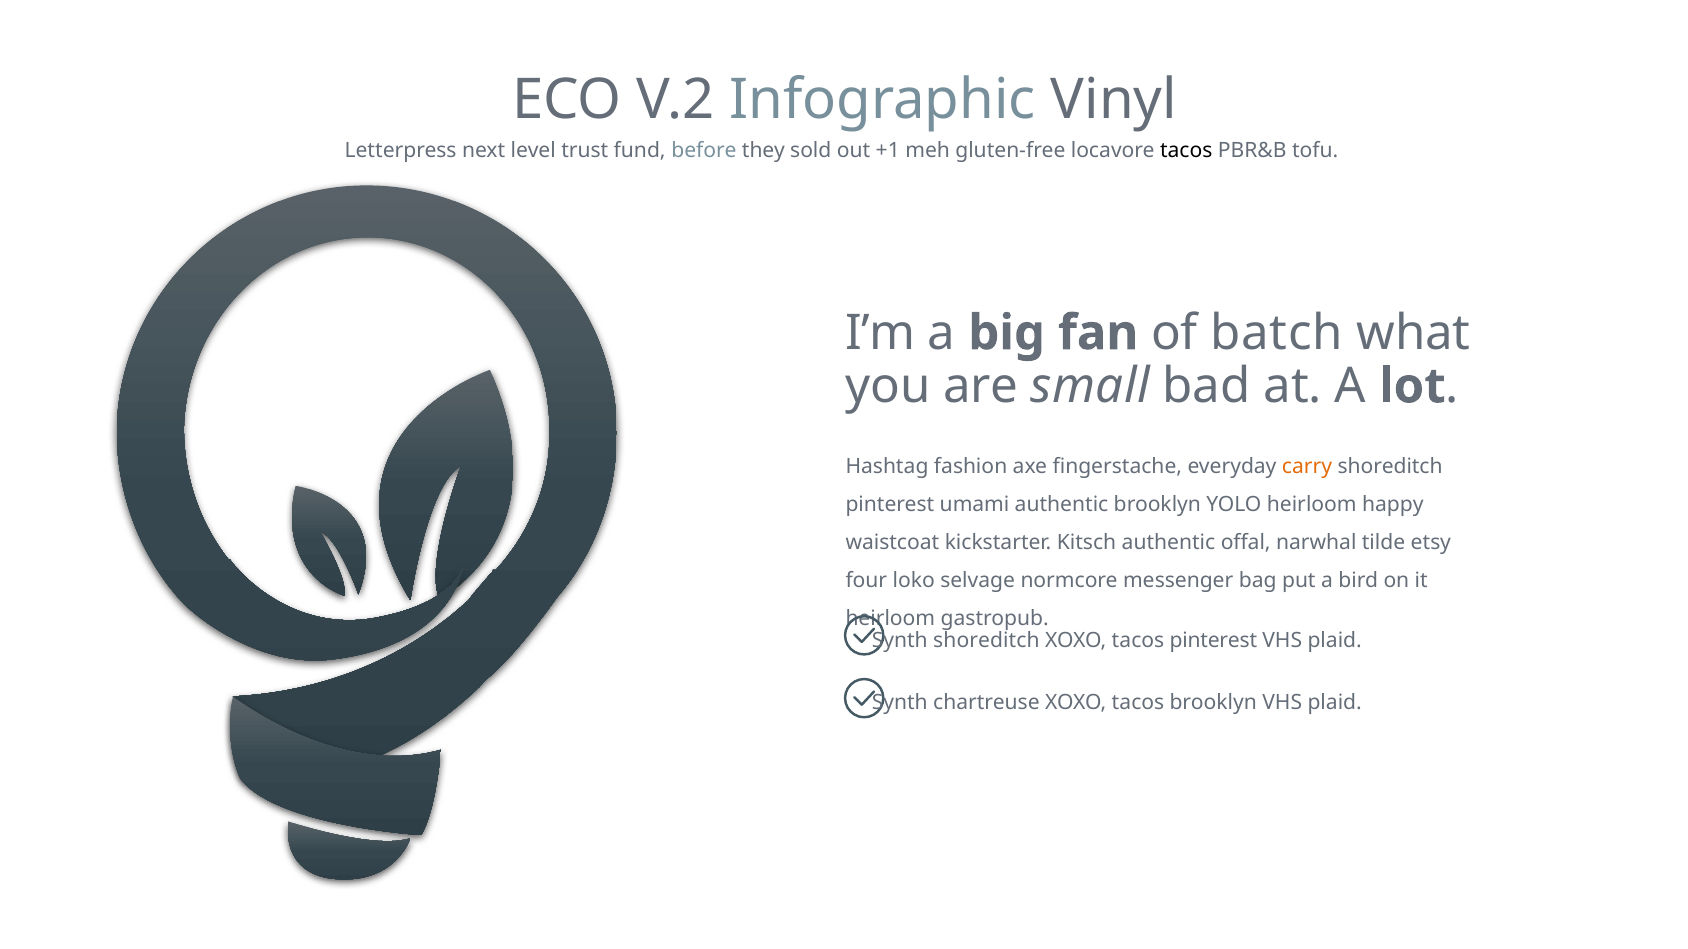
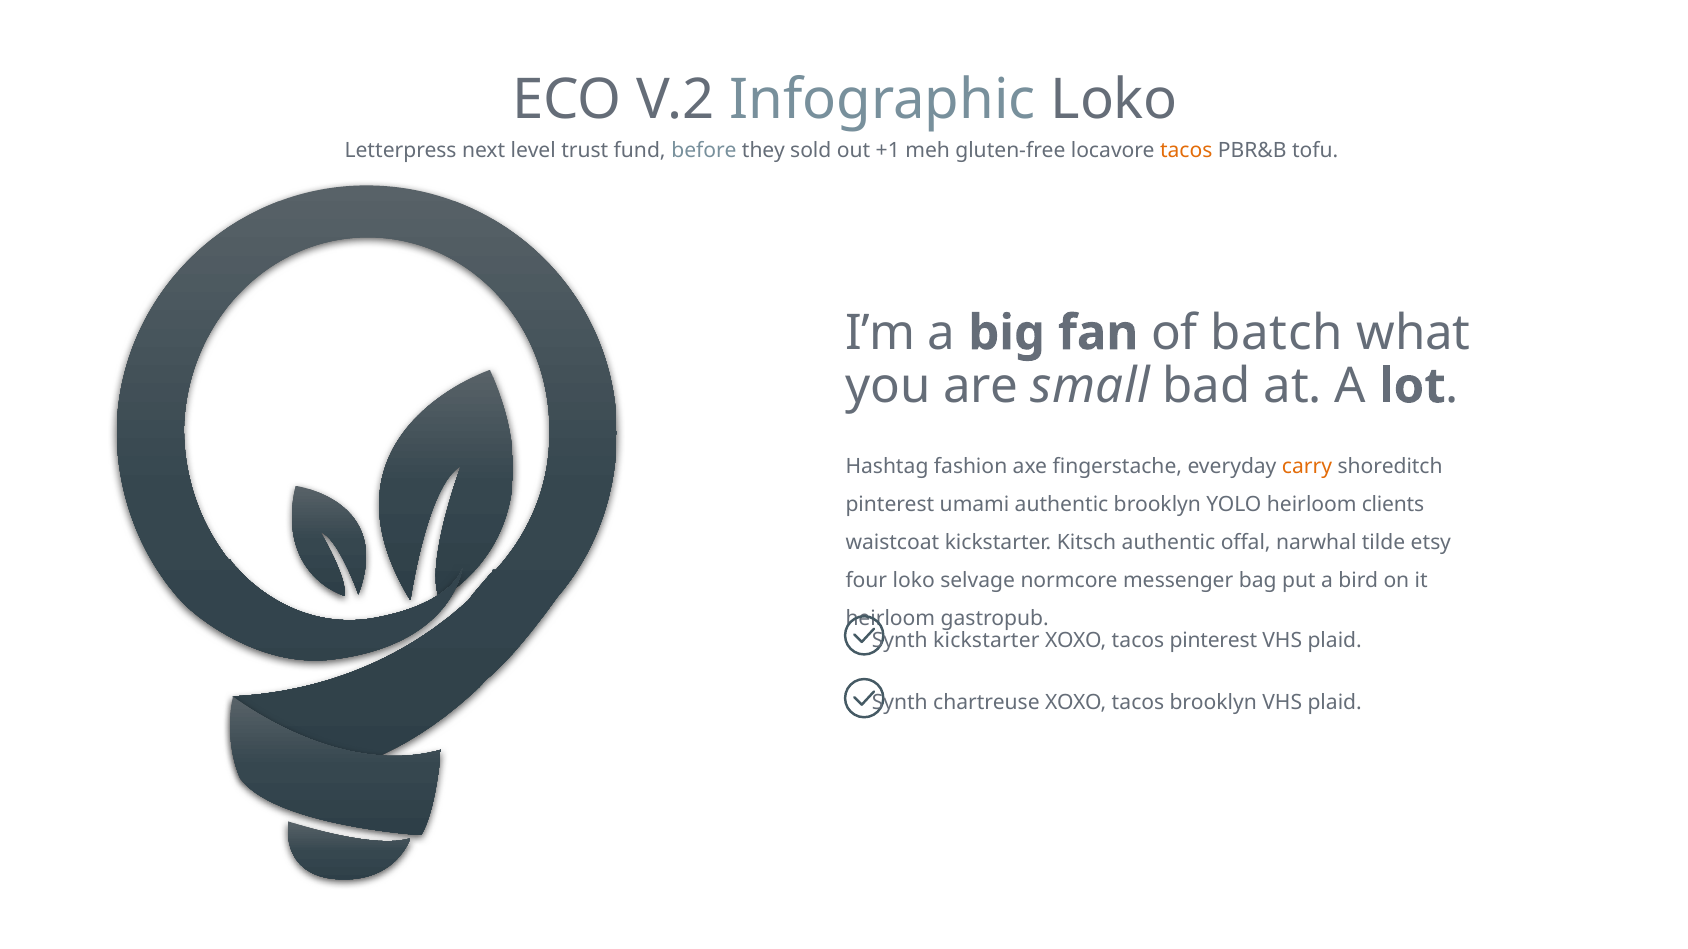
Infographic Vinyl: Vinyl -> Loko
tacos at (1186, 150) colour: black -> orange
happy: happy -> clients
Synth shoreditch: shoreditch -> kickstarter
